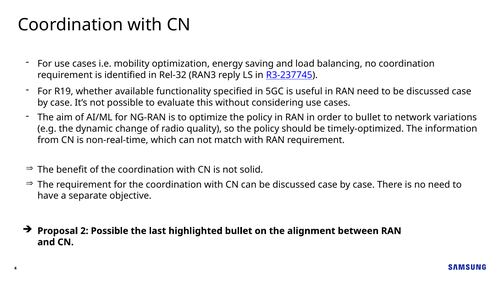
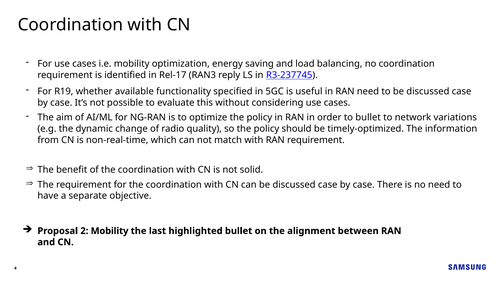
Rel-32: Rel-32 -> Rel-17
2 Possible: Possible -> Mobility
